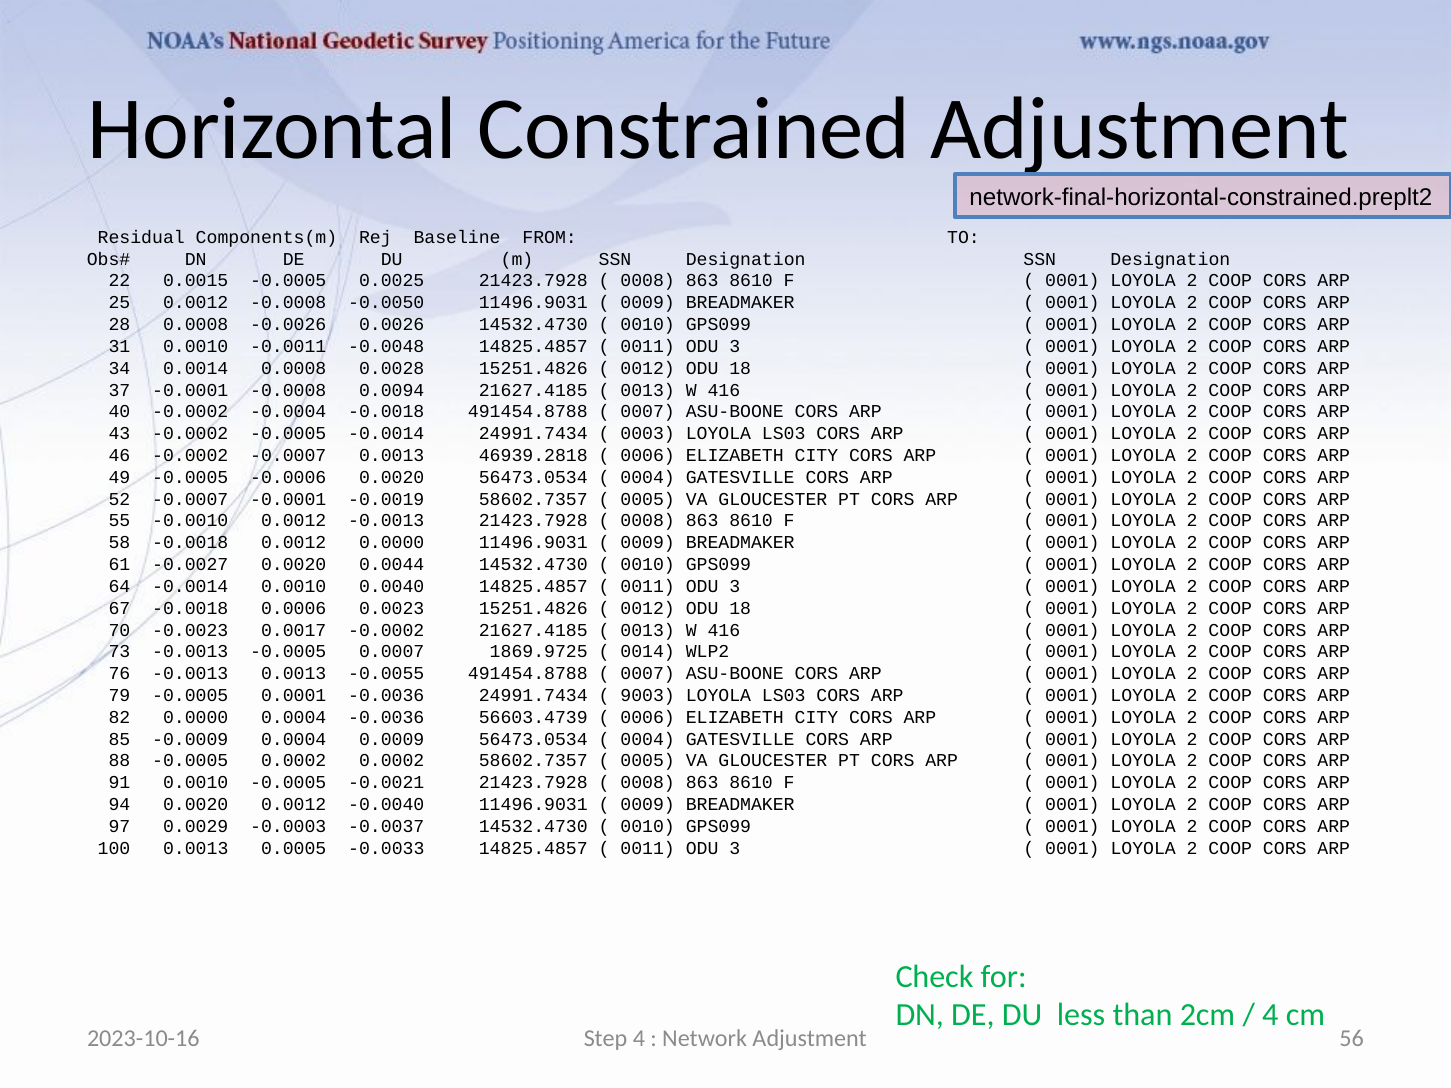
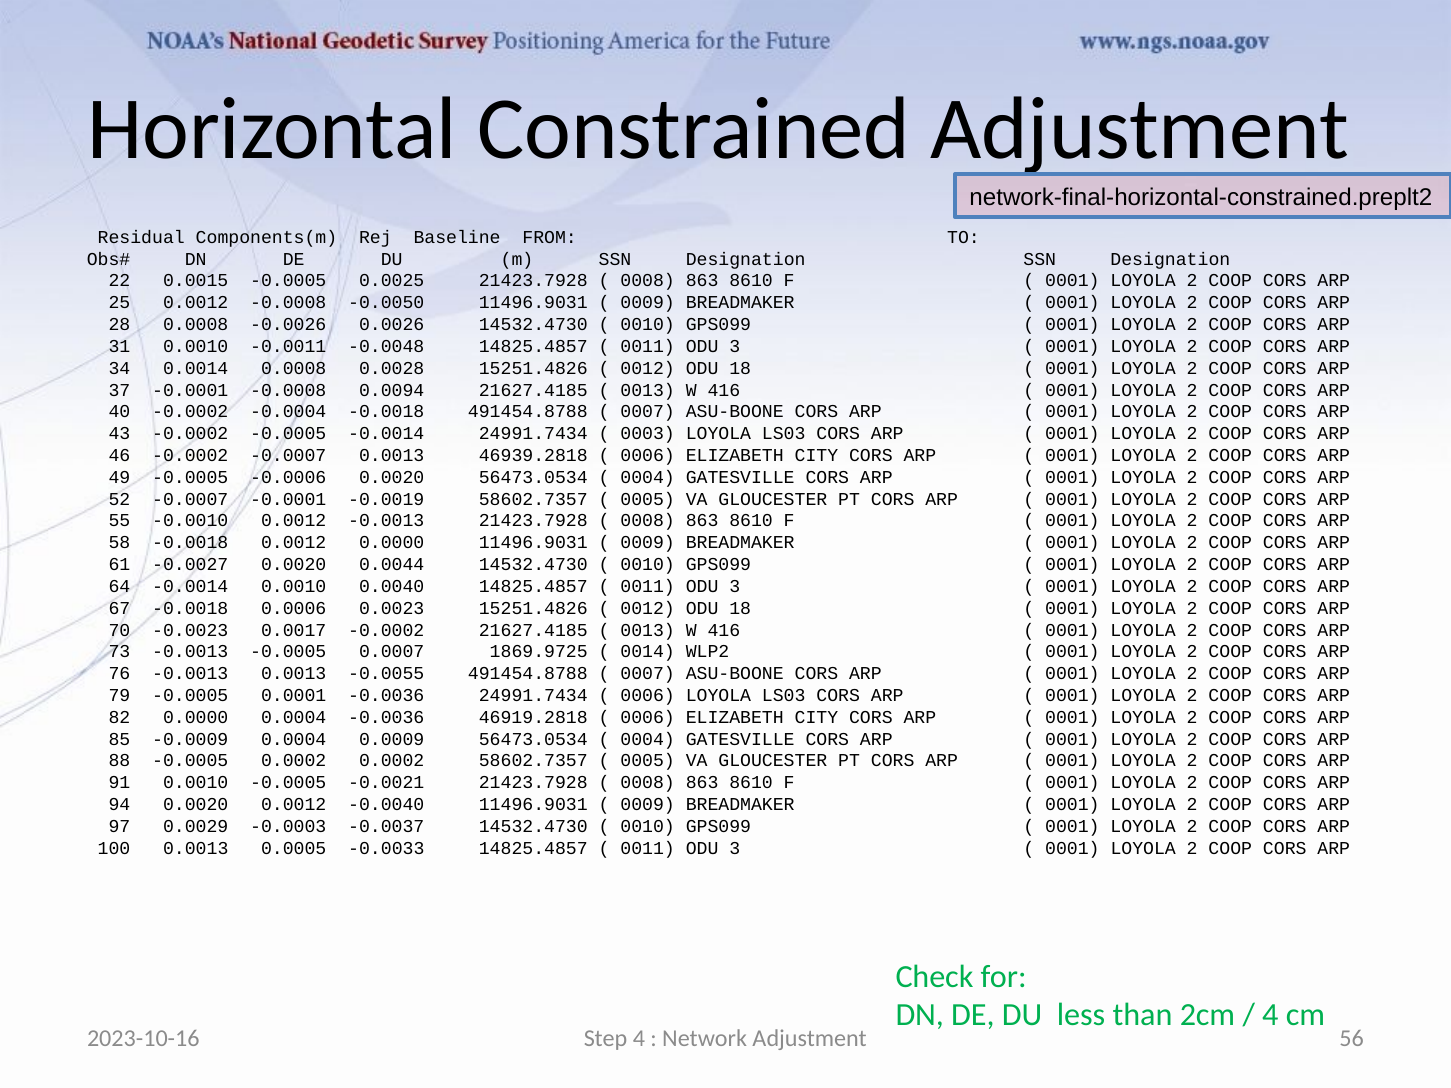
9003 at (648, 696): 9003 -> 0006
56603.4739: 56603.4739 -> 46919.2818
